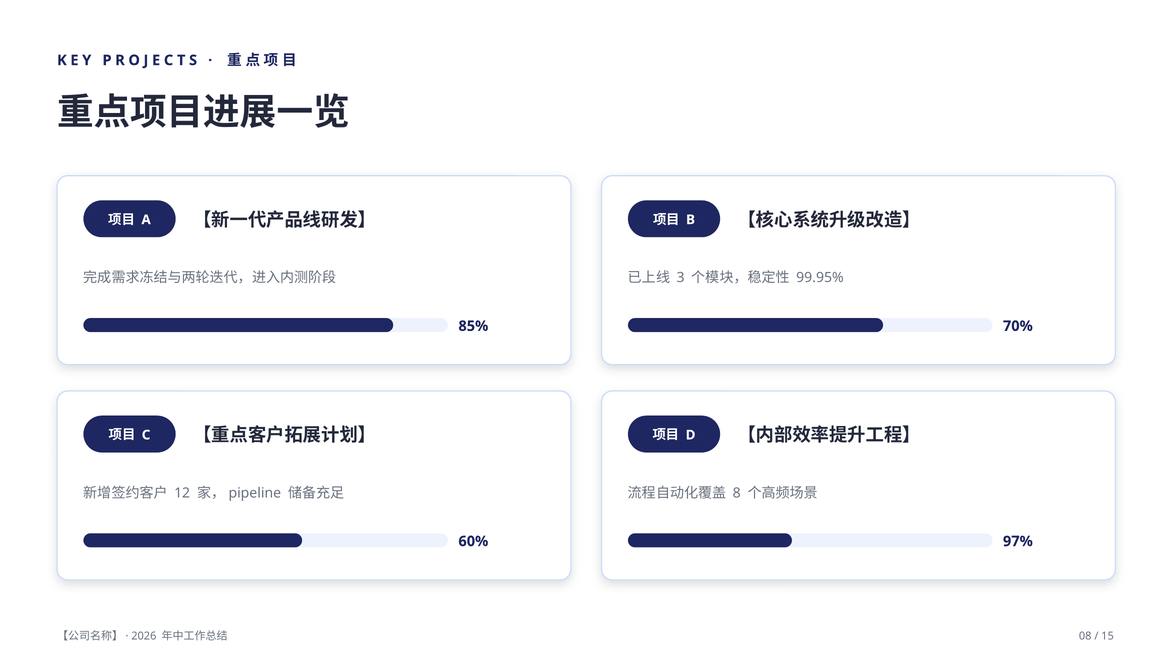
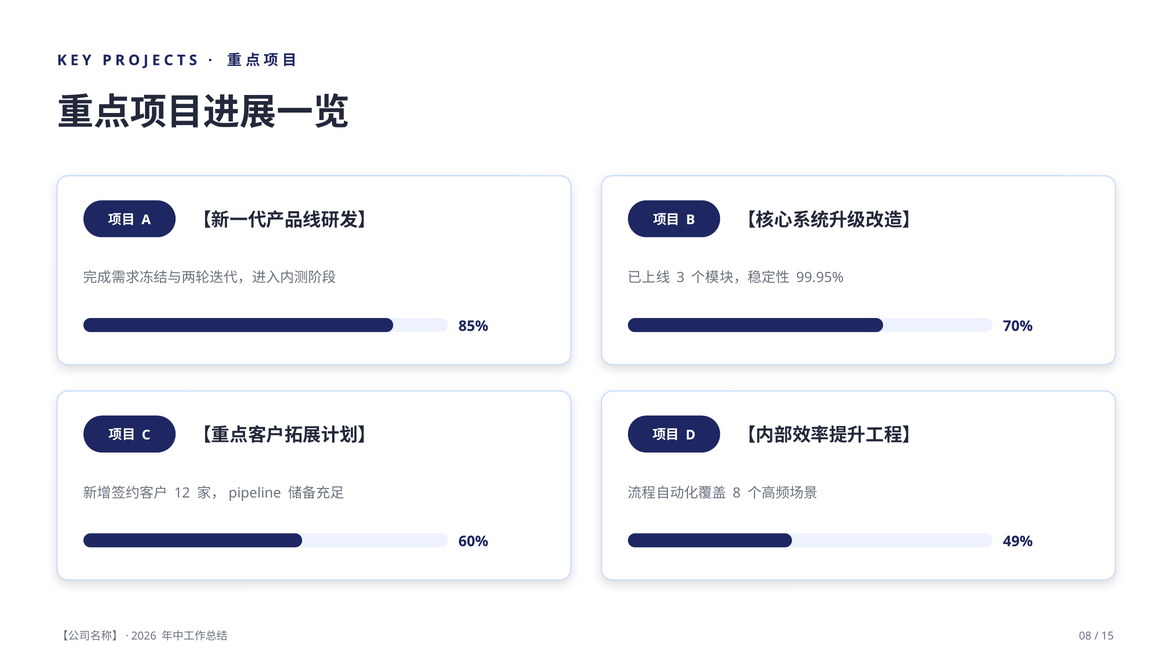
97%: 97% -> 49%
